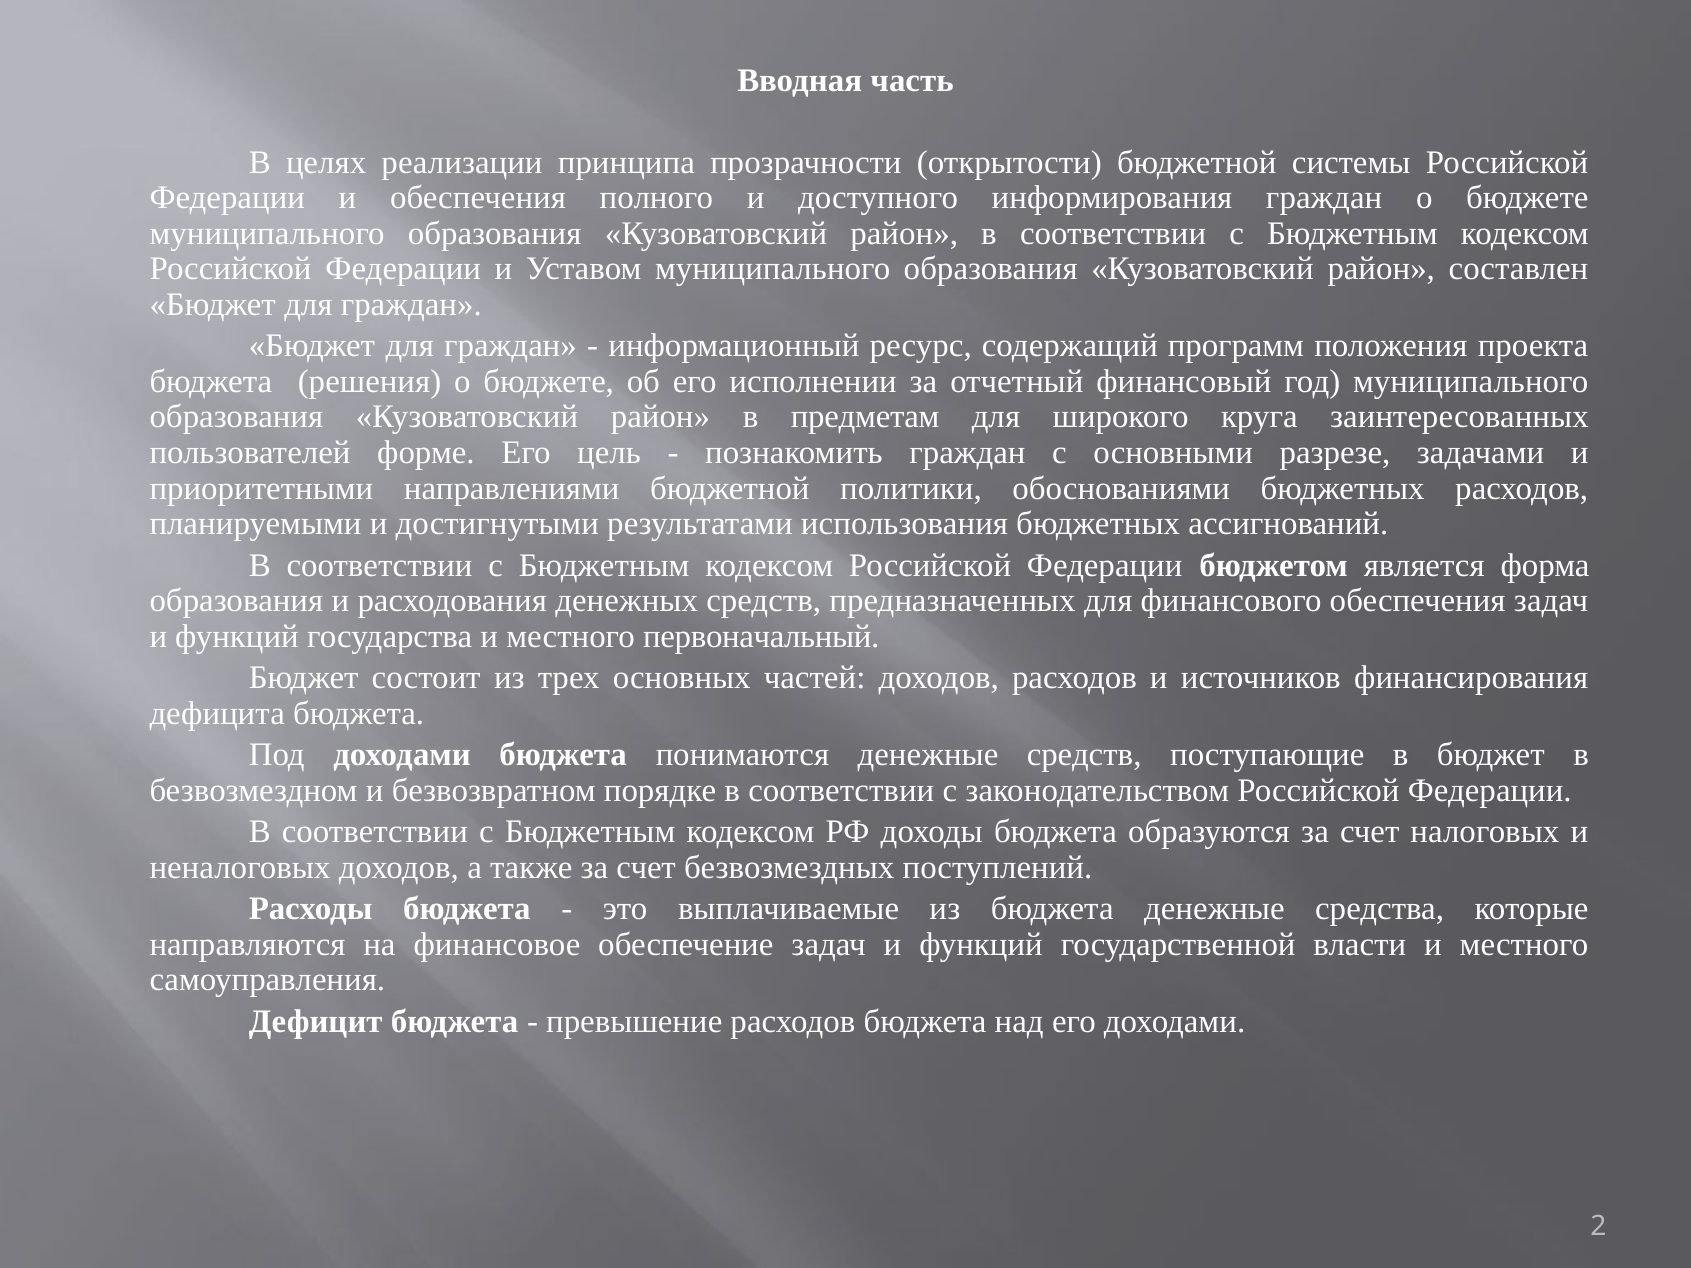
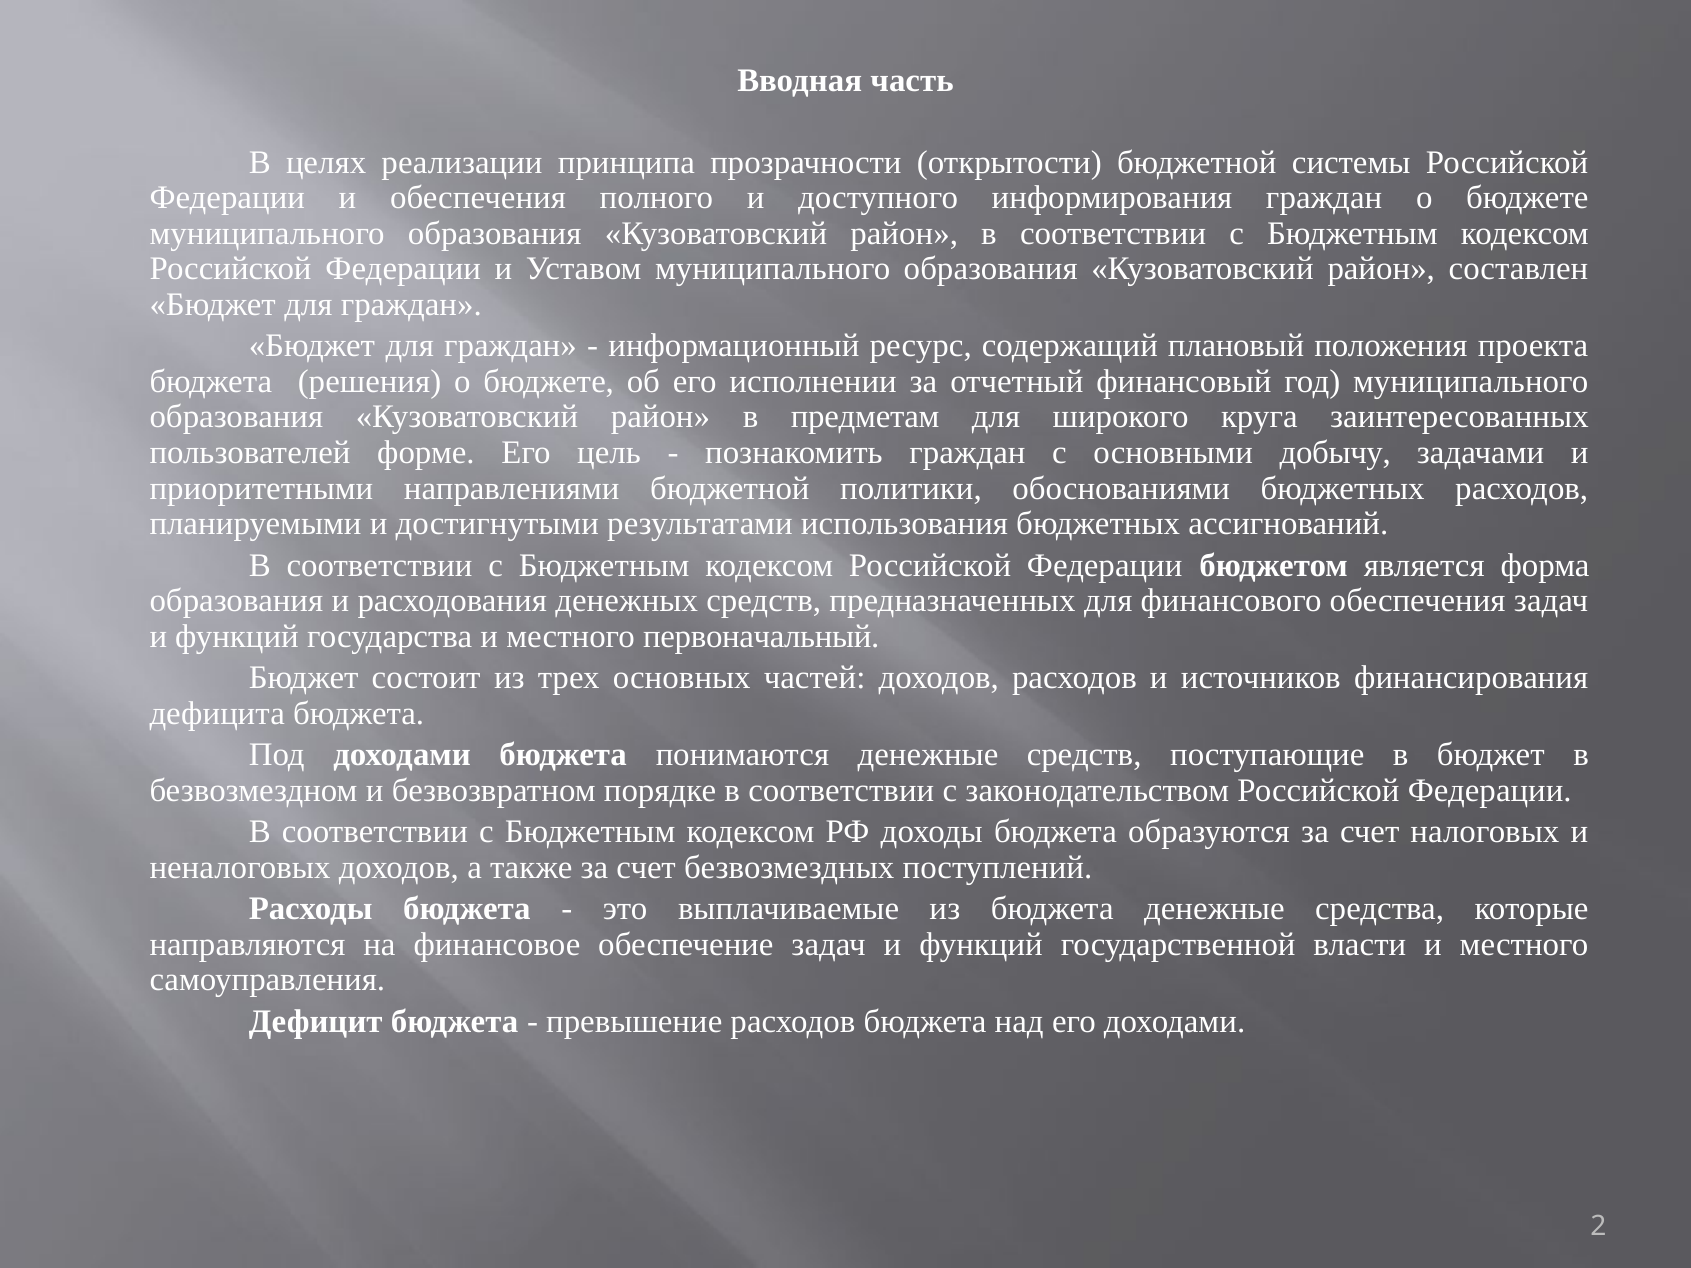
программ: программ -> плановый
разрезе: разрезе -> добычу
